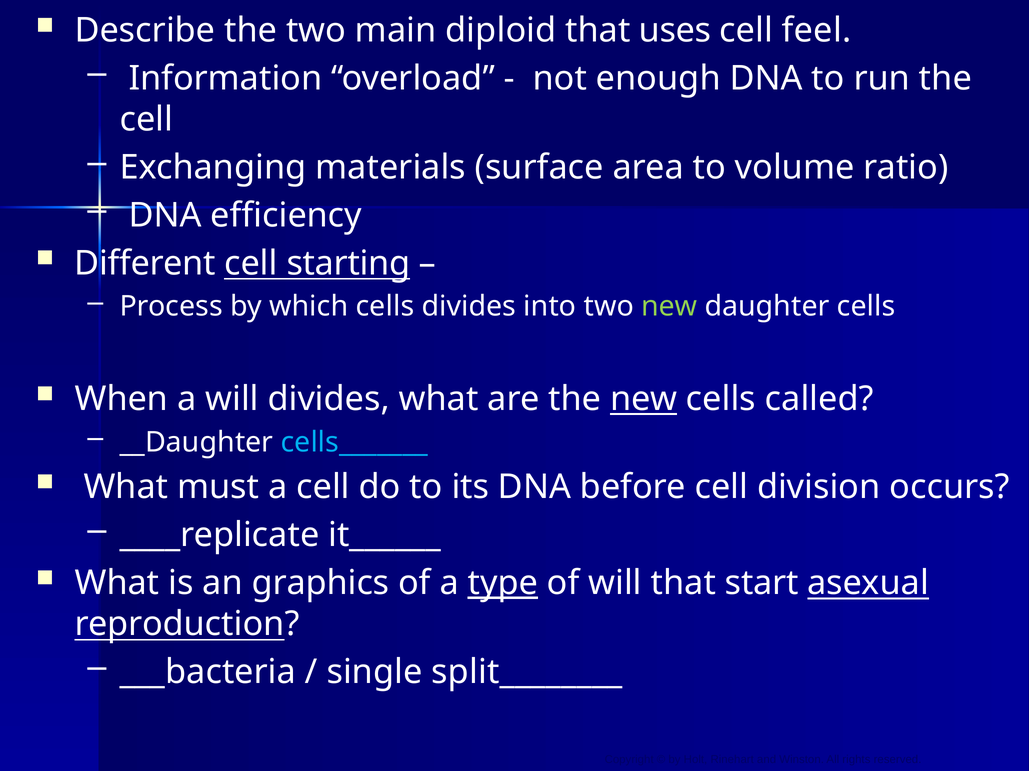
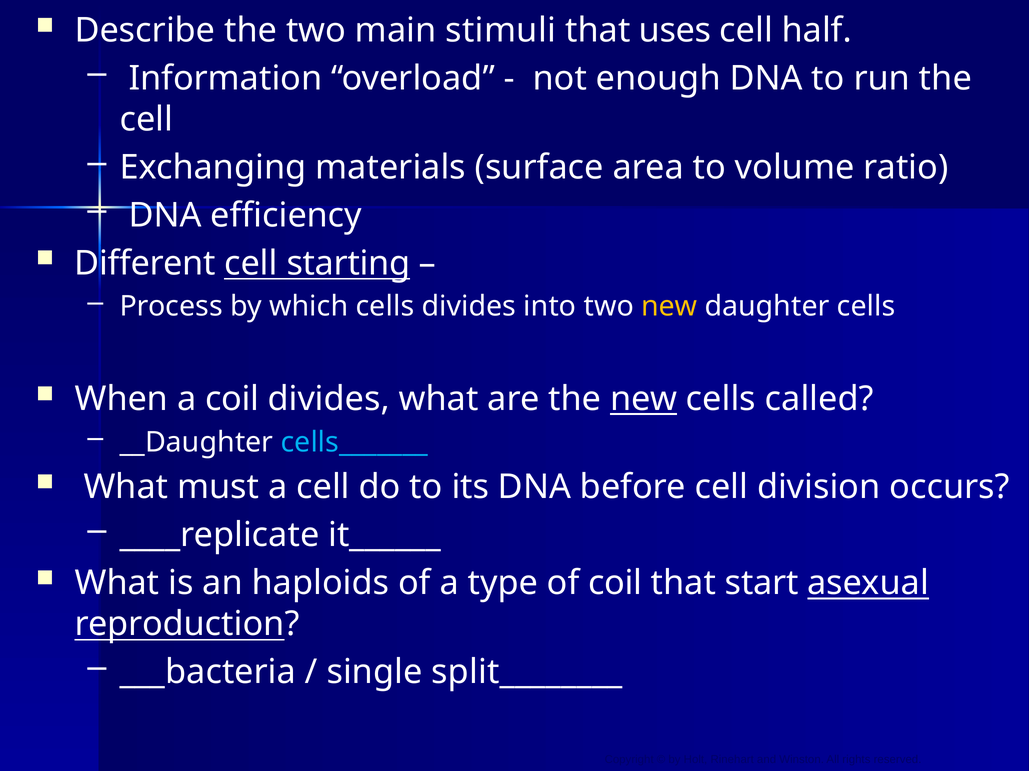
diploid: diploid -> stimuli
feel: feel -> half
new at (669, 307) colour: light green -> yellow
a will: will -> coil
graphics: graphics -> haploids
type underline: present -> none
of will: will -> coil
